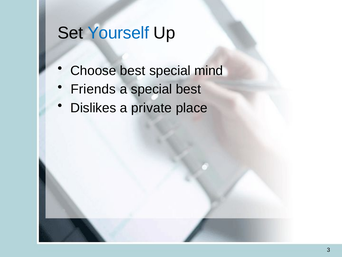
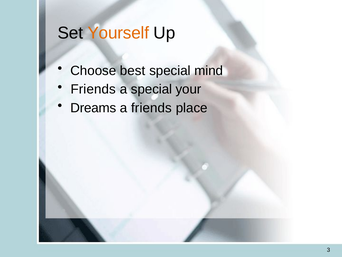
Yourself colour: blue -> orange
special best: best -> your
Dislikes: Dislikes -> Dreams
a private: private -> friends
